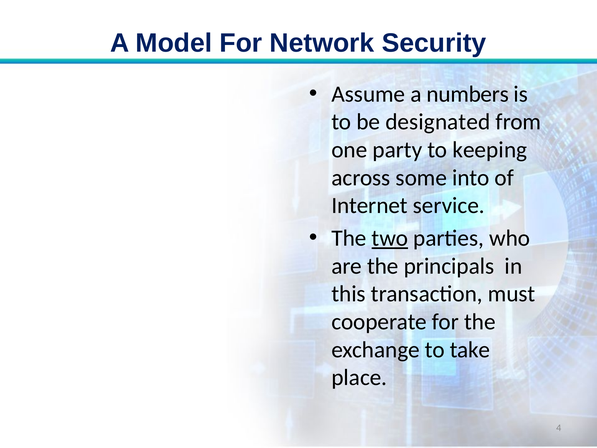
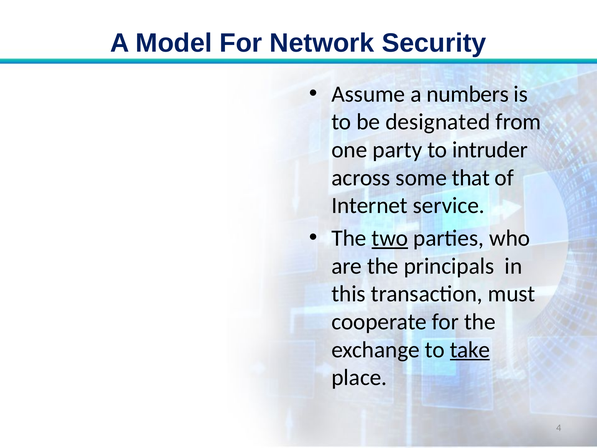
keeping: keeping -> intruder
into: into -> that
take underline: none -> present
